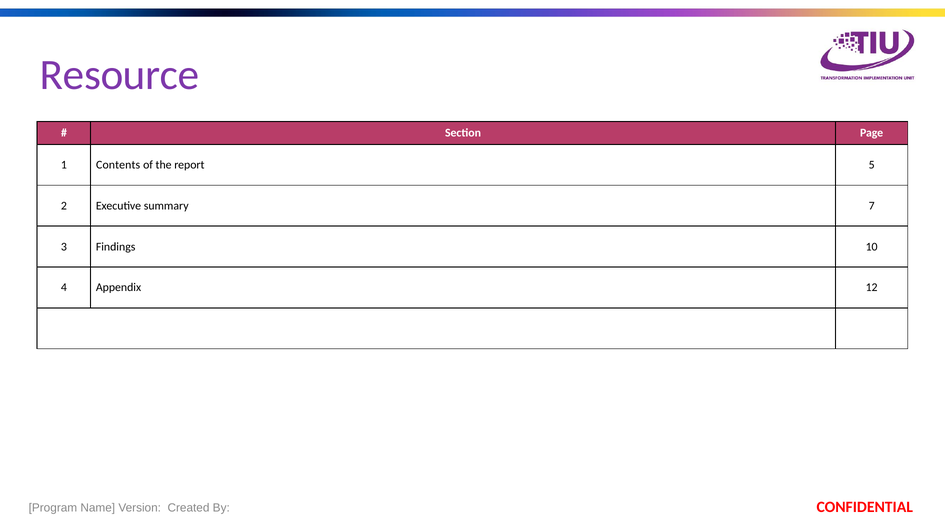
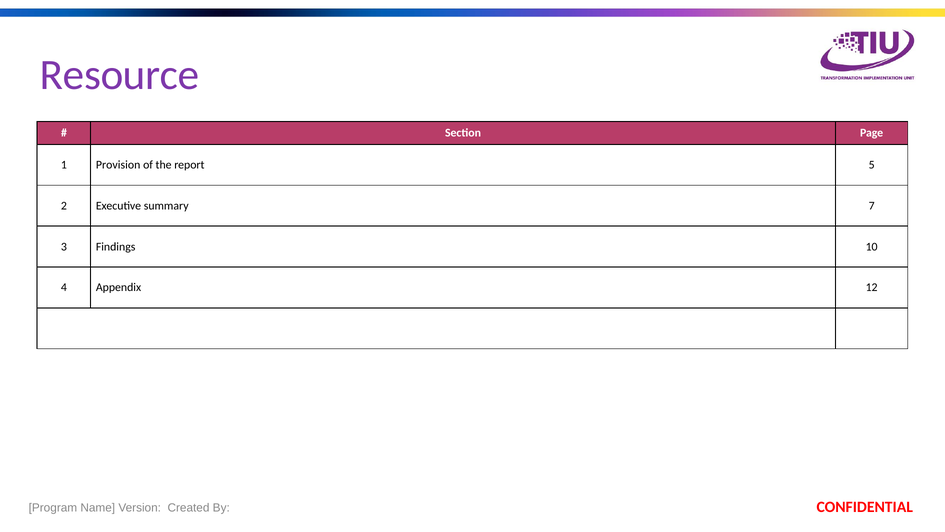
Contents: Contents -> Provision
